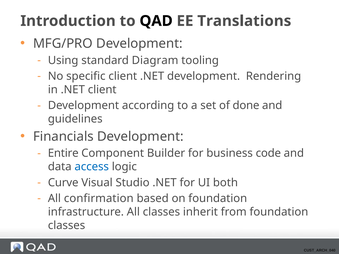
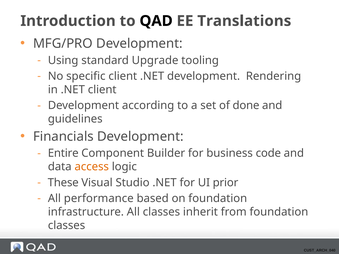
Diagram: Diagram -> Upgrade
access colour: blue -> orange
Curve: Curve -> These
both: both -> prior
confirmation: confirmation -> performance
